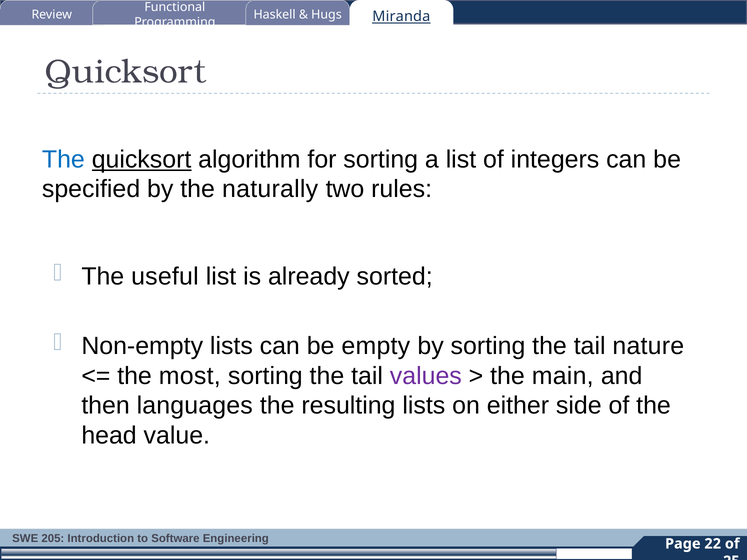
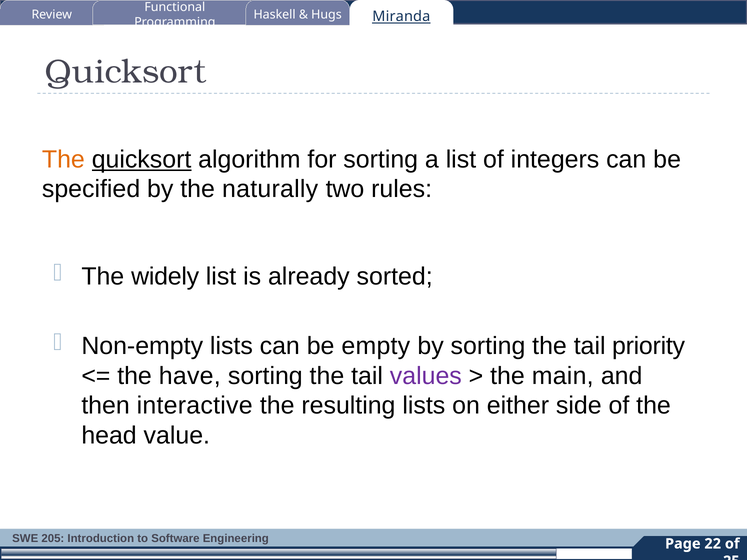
The at (63, 159) colour: blue -> orange
useful: useful -> widely
nature: nature -> priority
most: most -> have
languages: languages -> interactive
